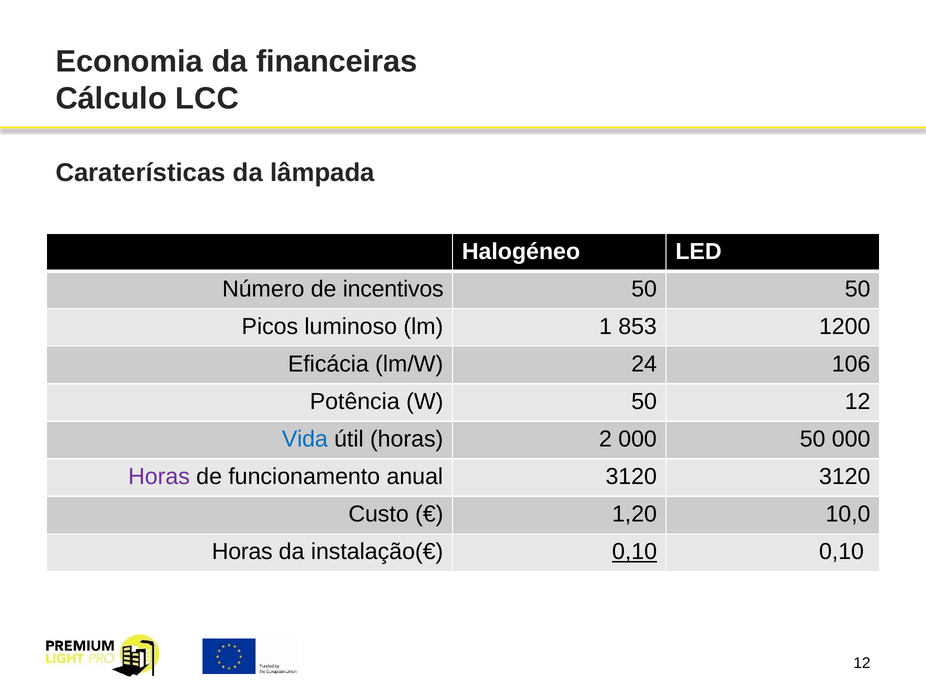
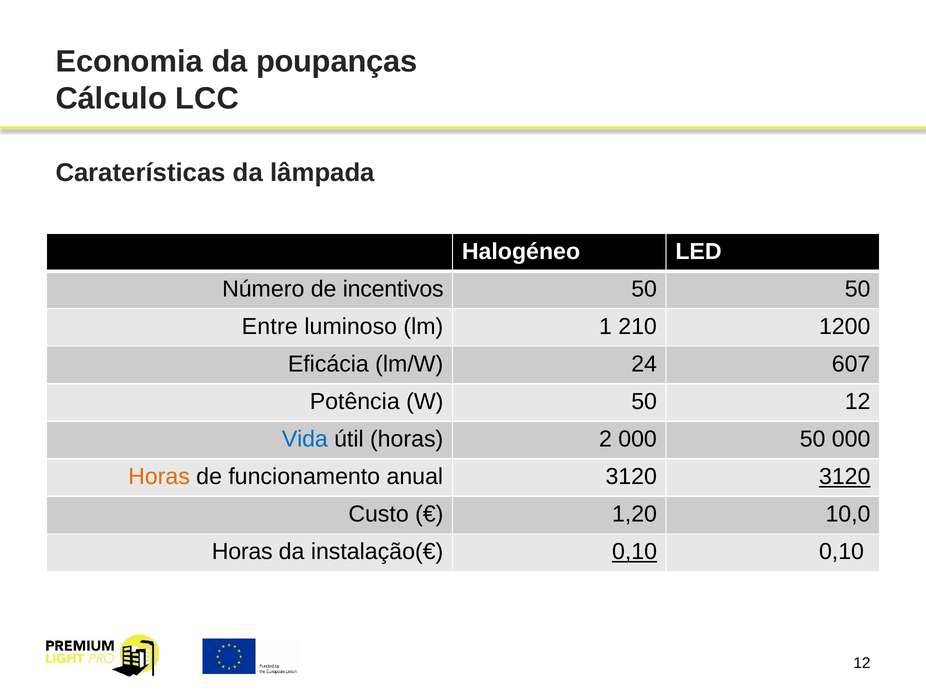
financeiras: financeiras -> poupanças
Picos: Picos -> Entre
853: 853 -> 210
106: 106 -> 607
Horas at (159, 477) colour: purple -> orange
3120 at (845, 477) underline: none -> present
